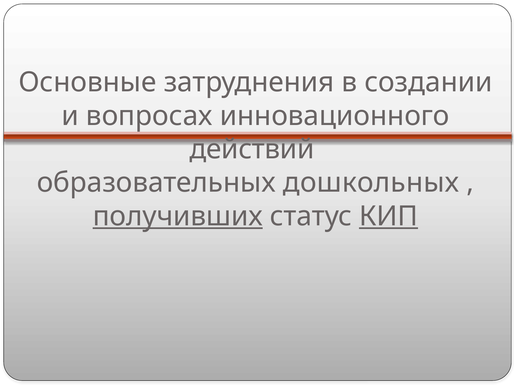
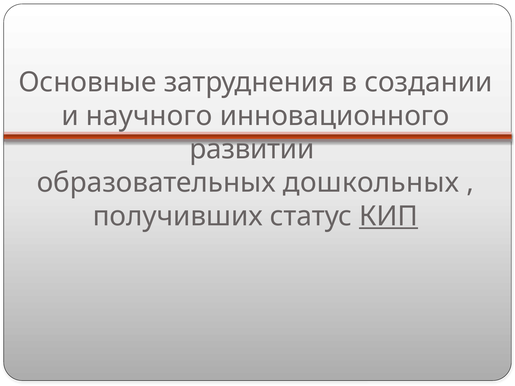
вопросах: вопросах -> научного
действий: действий -> развитии
получивших underline: present -> none
